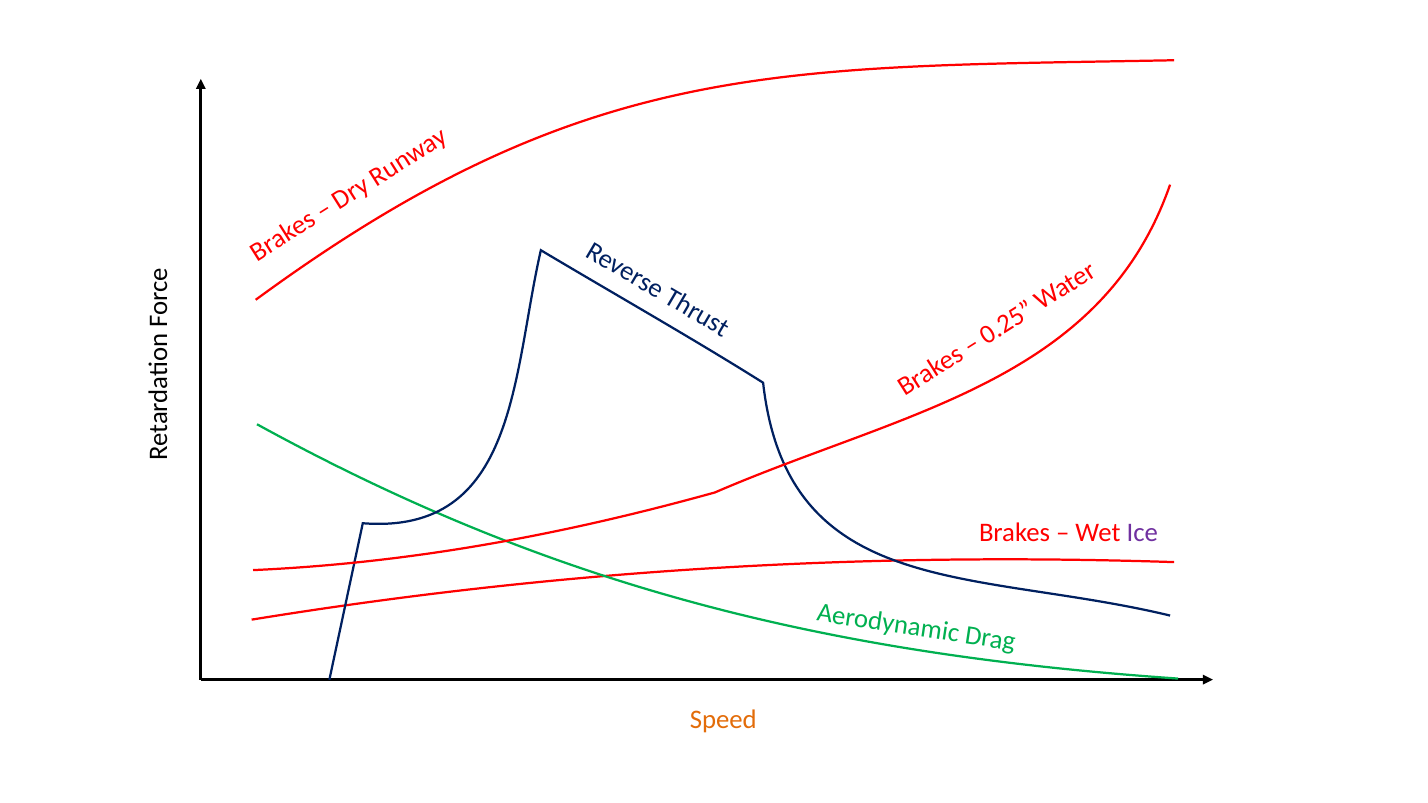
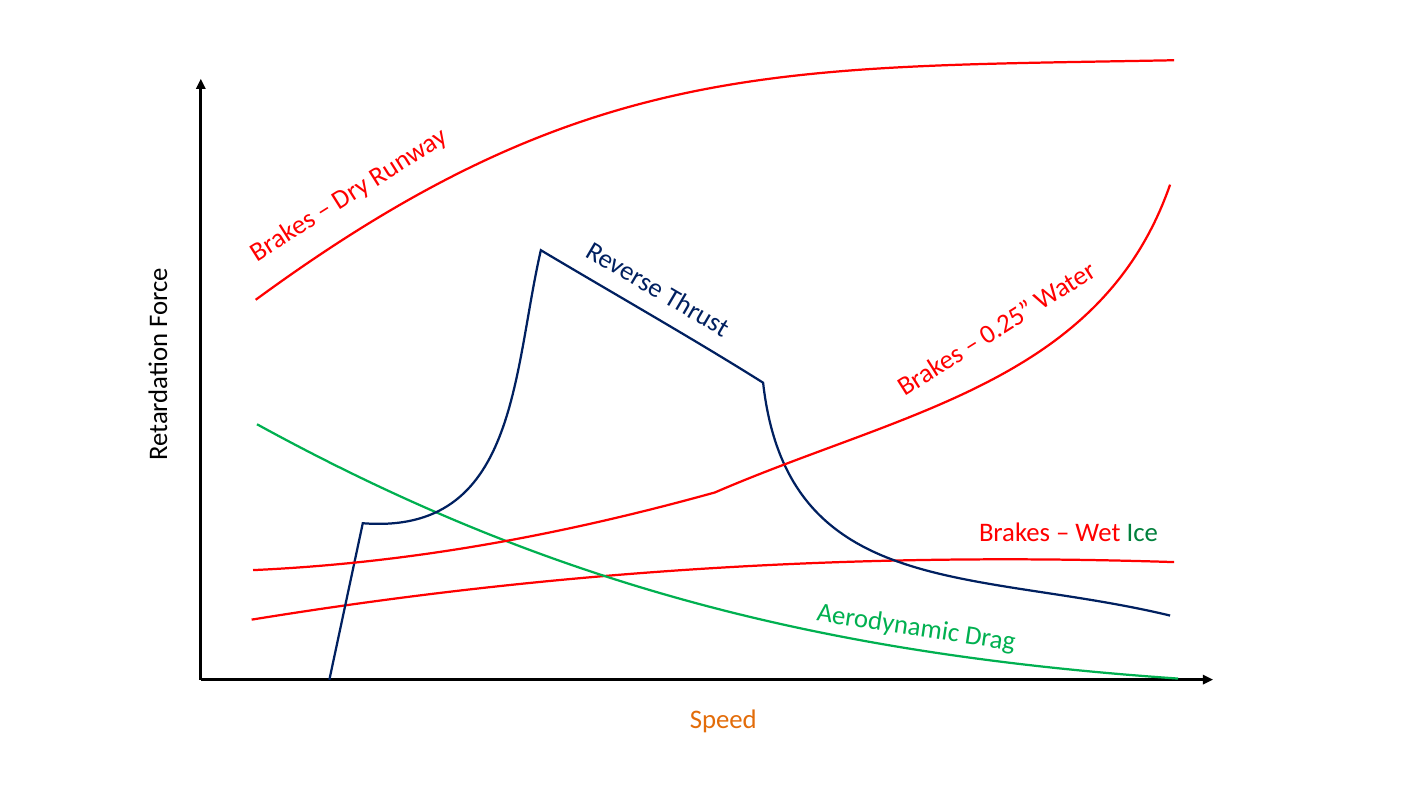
Ice colour: purple -> green
